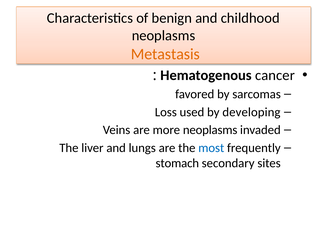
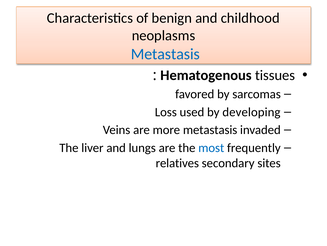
Metastasis at (165, 54) colour: orange -> blue
cancer: cancer -> tissues
more neoplasms: neoplasms -> metastasis
stomach: stomach -> relatives
